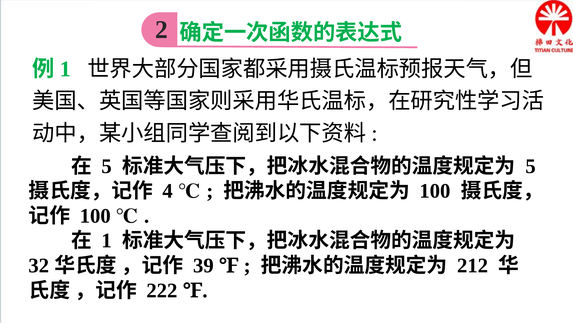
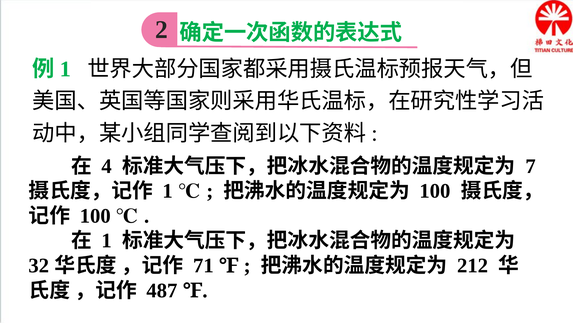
5 at (107, 166): 5 -> 4
5 at (531, 166): 5 -> 7
4 at (168, 191): 4 -> 1
39: 39 -> 71
222: 222 -> 487
